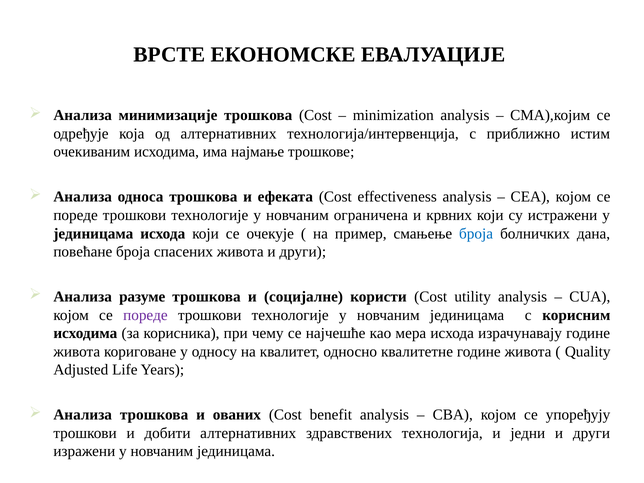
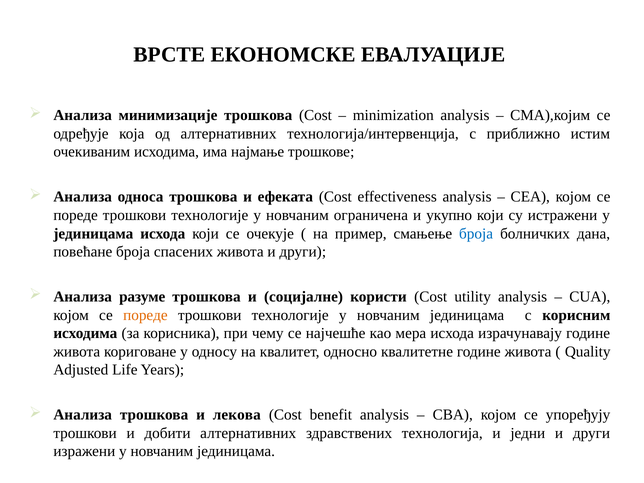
крвних: крвних -> укупно
пореде at (145, 315) colour: purple -> orange
ованих: ованих -> лекова
